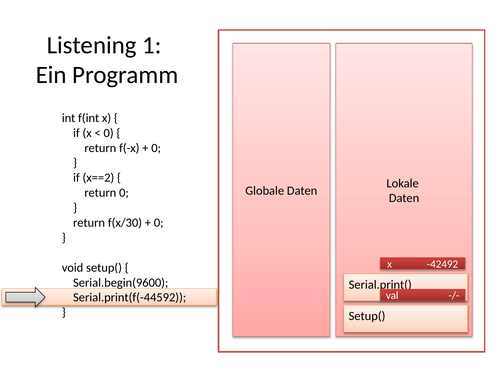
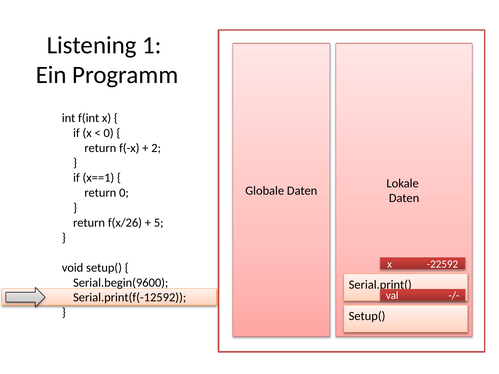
0 at (156, 148): 0 -> 2
x==2: x==2 -> x==1
f(x/30: f(x/30 -> f(x/26
0 at (159, 223): 0 -> 5
-42492: -42492 -> -22592
Serial.print(f(-44592: Serial.print(f(-44592 -> Serial.print(f(-12592
